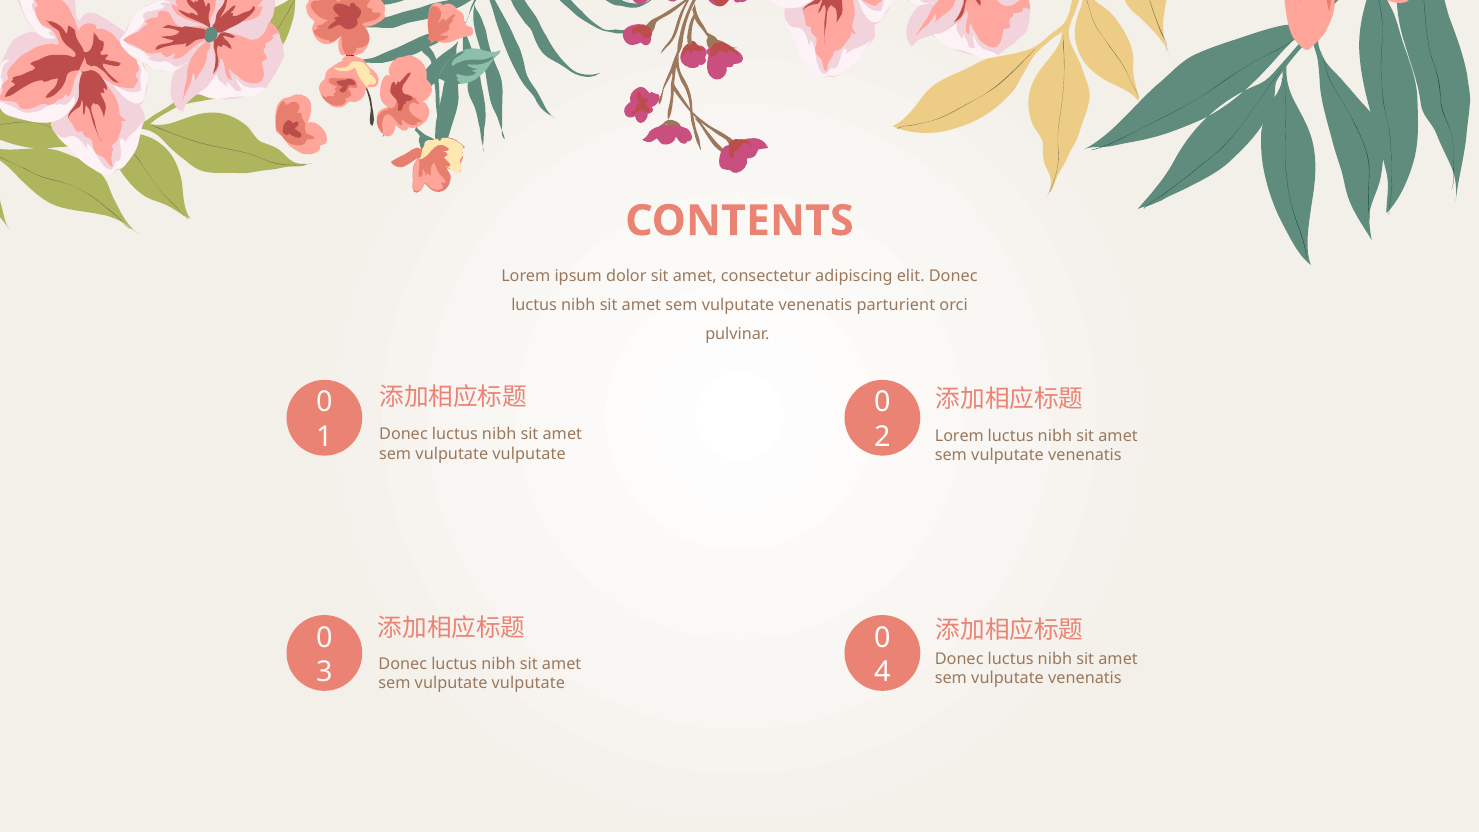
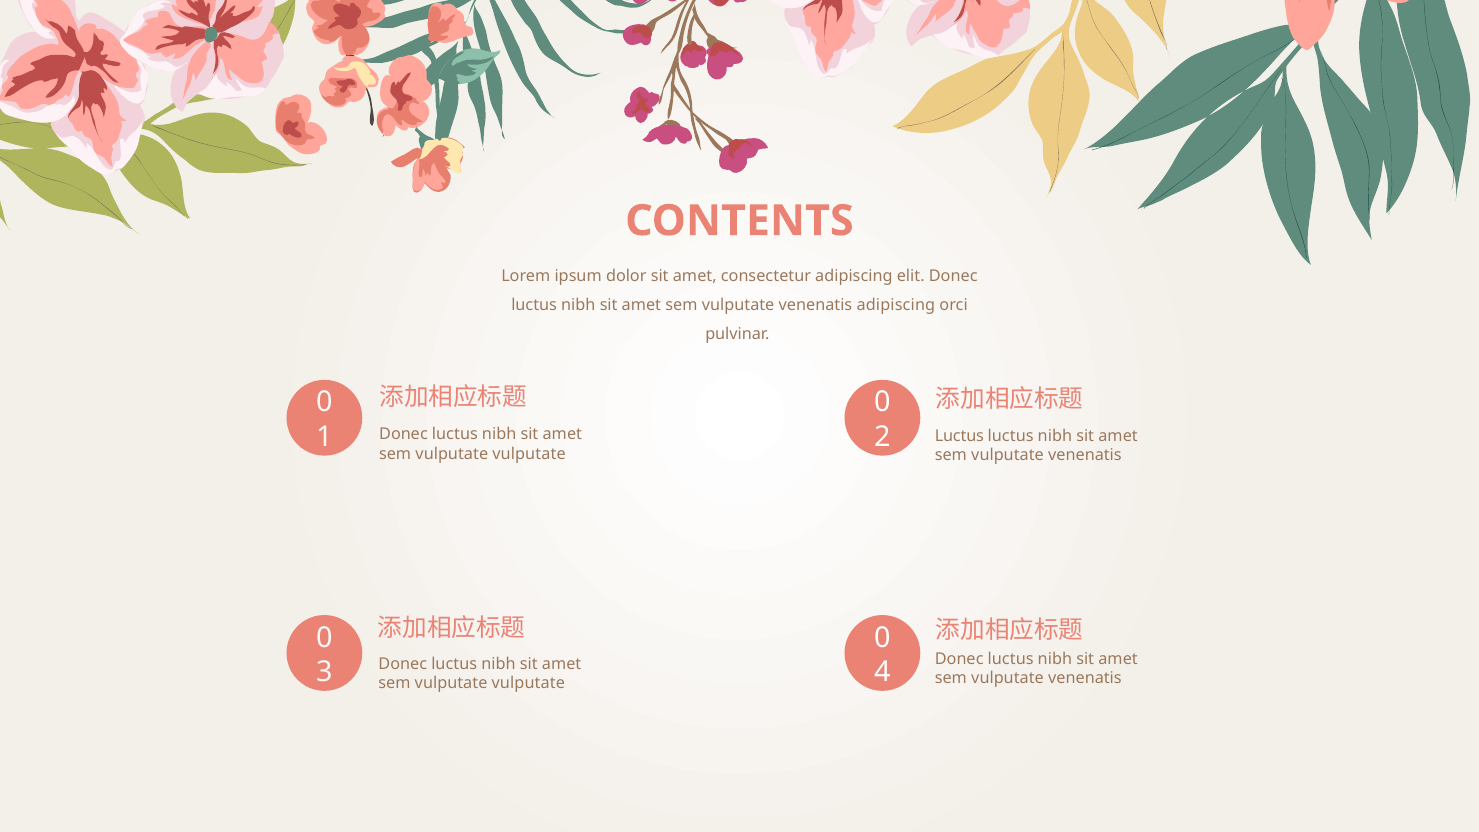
venenatis parturient: parturient -> adipiscing
Lorem at (959, 436): Lorem -> Luctus
